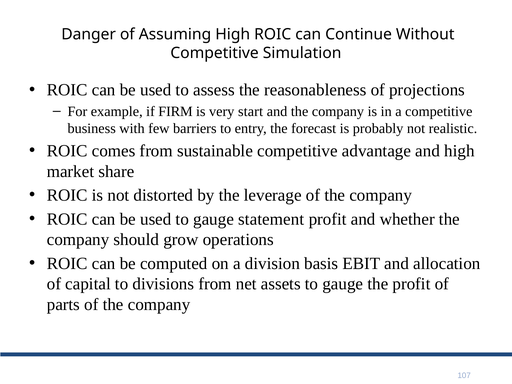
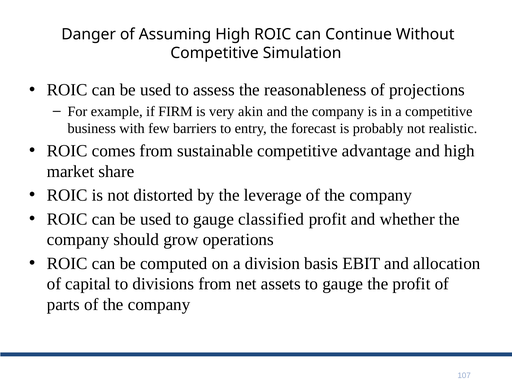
start: start -> akin
statement: statement -> classified
